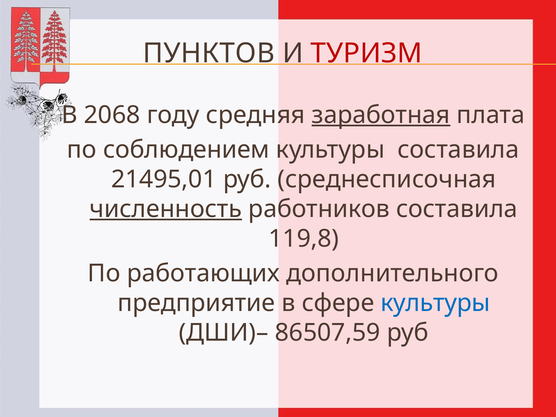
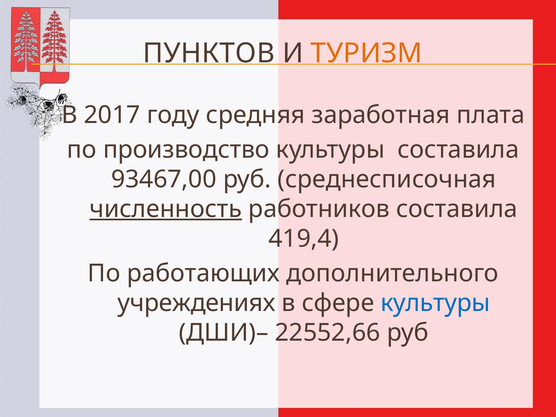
ТУРИЗМ colour: red -> orange
2068: 2068 -> 2017
заработная underline: present -> none
соблюдением: соблюдением -> производство
21495,01: 21495,01 -> 93467,00
119,8: 119,8 -> 419,4
предприятие: предприятие -> учреждениях
86507,59: 86507,59 -> 22552,66
